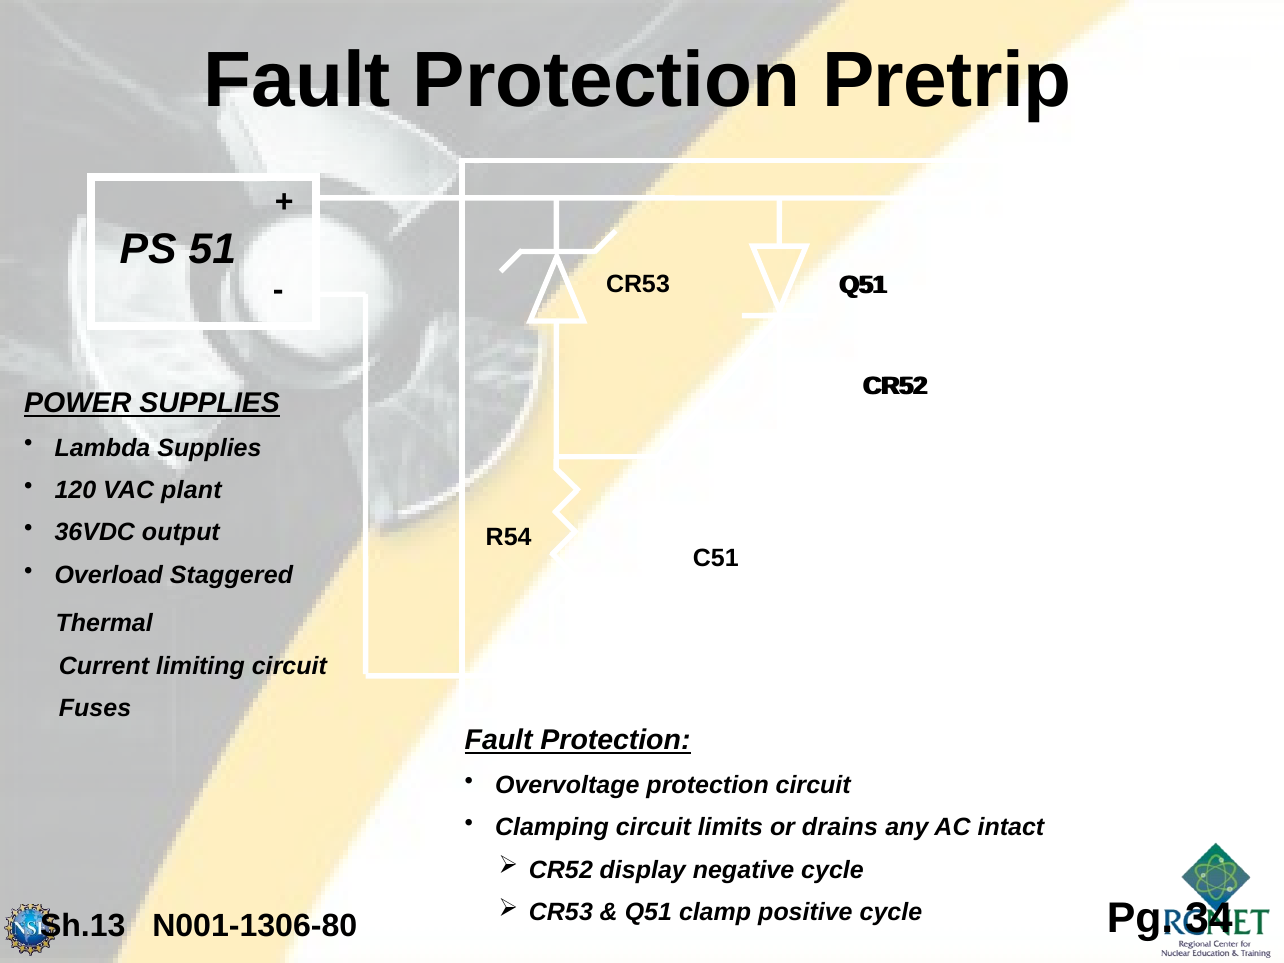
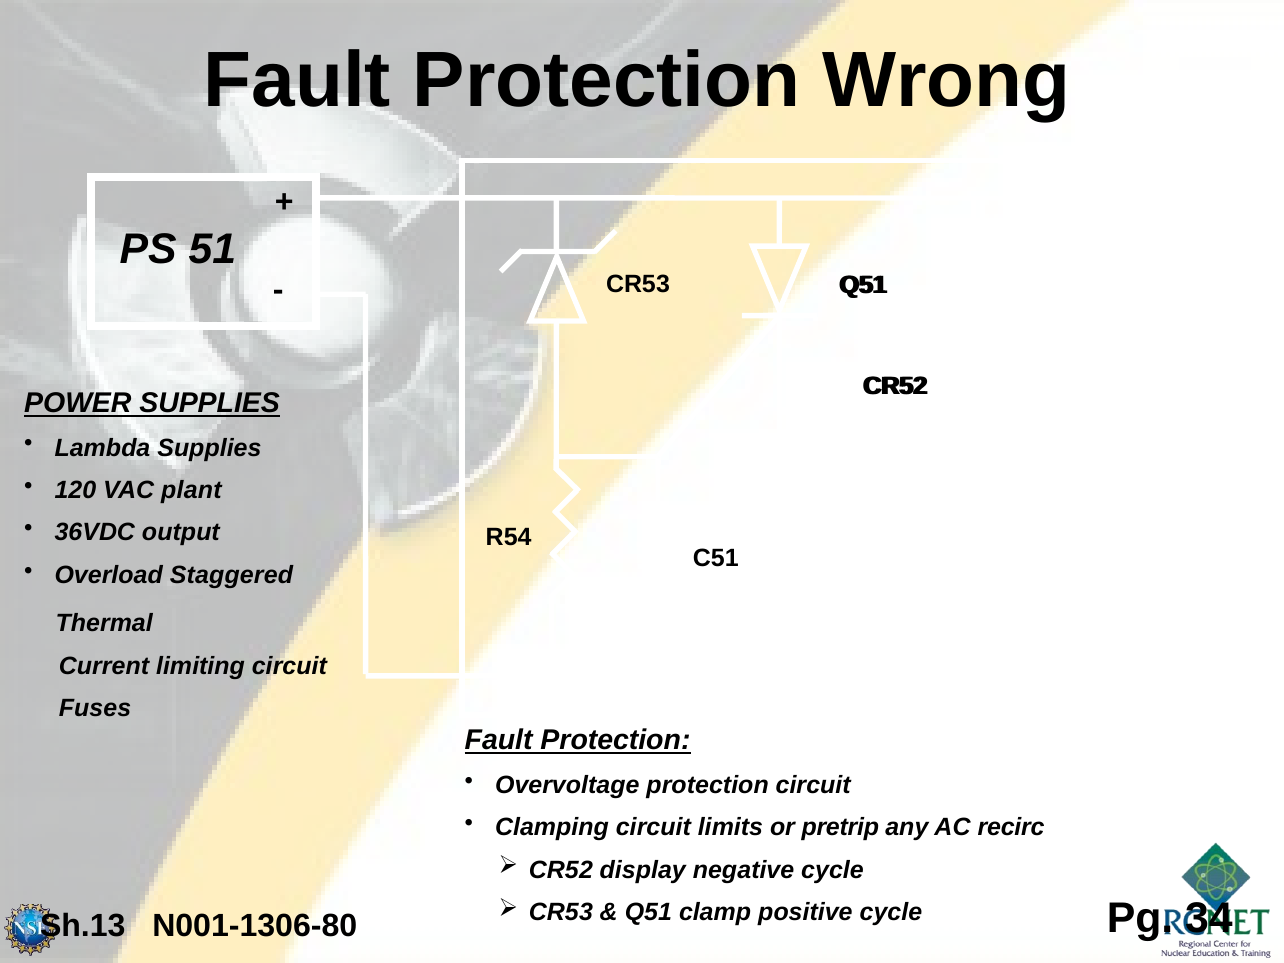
Pretrip: Pretrip -> Wrong
drains: drains -> pretrip
intact: intact -> recirc
